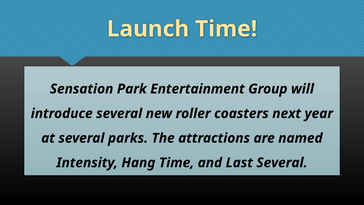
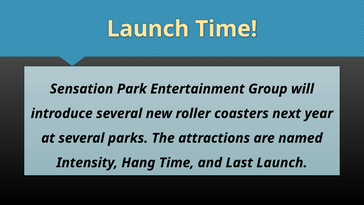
Last Several: Several -> Launch
